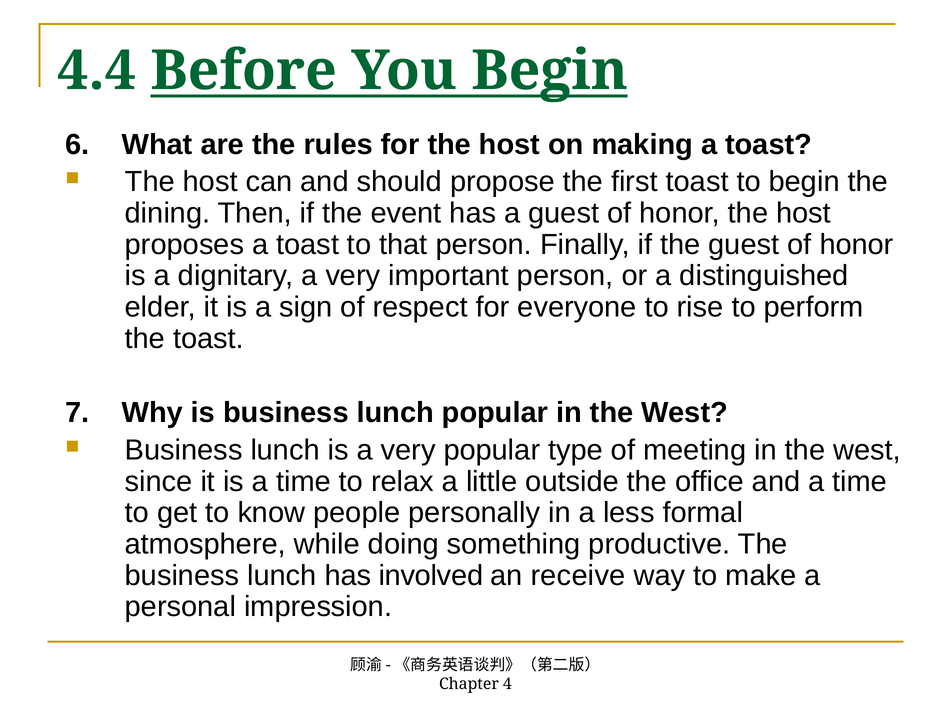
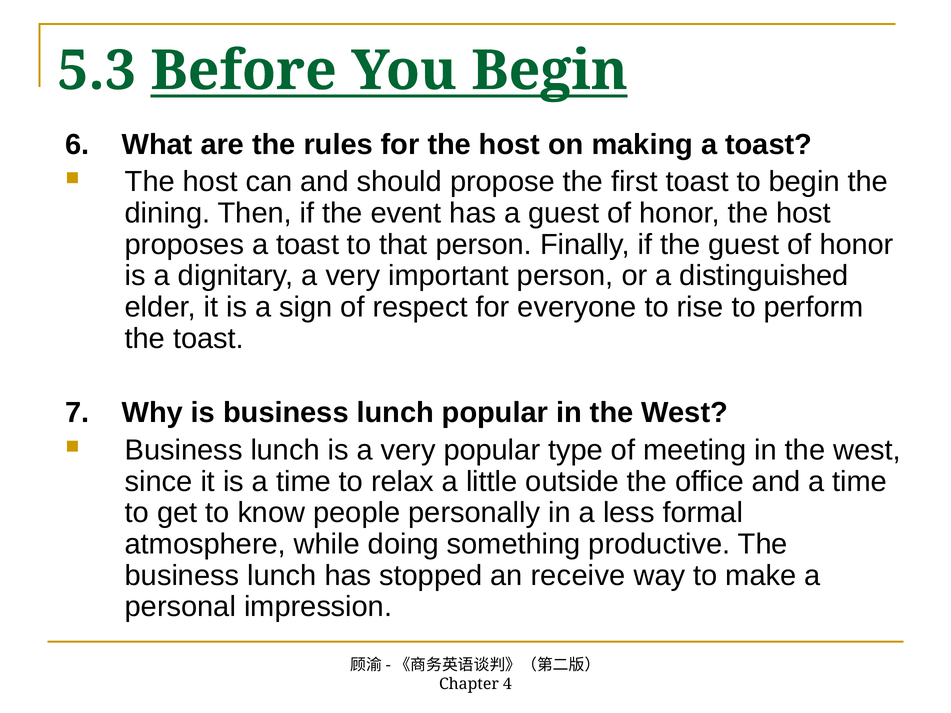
4.4: 4.4 -> 5.3
involved: involved -> stopped
